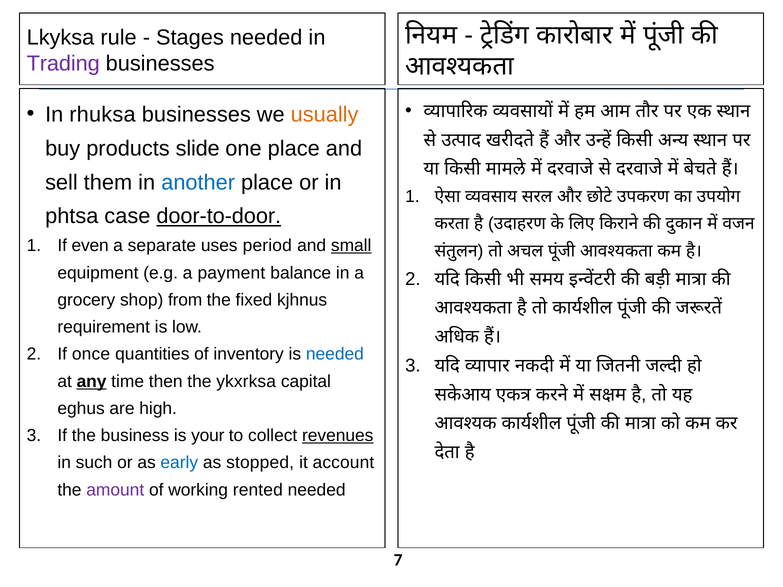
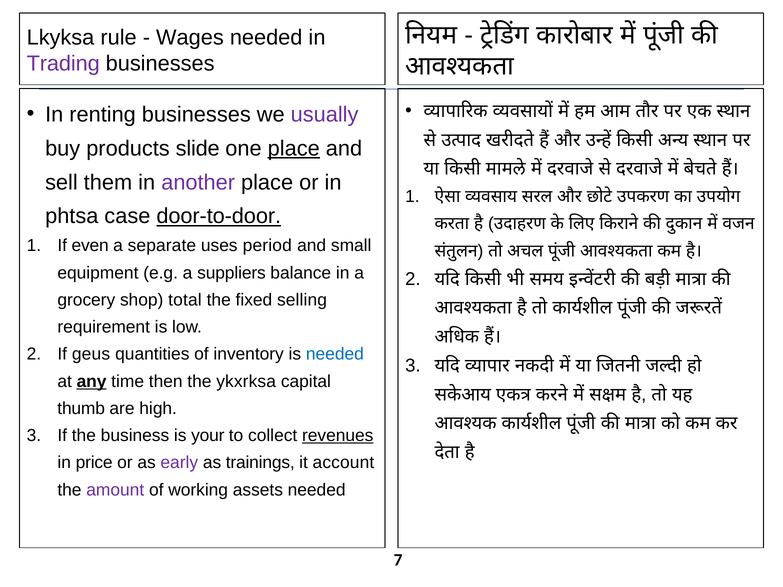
Stages: Stages -> Wages
rhuksa: rhuksa -> renting
usually colour: orange -> purple
place at (294, 149) underline: none -> present
another colour: blue -> purple
small underline: present -> none
payment: payment -> suppliers
from: from -> total
kjhnus: kjhnus -> selling
once: once -> geus
eghus: eghus -> thumb
such: such -> price
early colour: blue -> purple
stopped: stopped -> trainings
rented: rented -> assets
